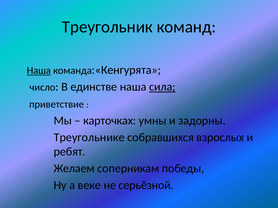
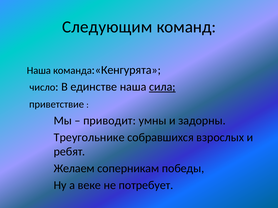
Треугольник: Треугольник -> Следующим
Наша at (39, 71) underline: present -> none
карточках: карточках -> приводит
серьёзной: серьёзной -> потребует
